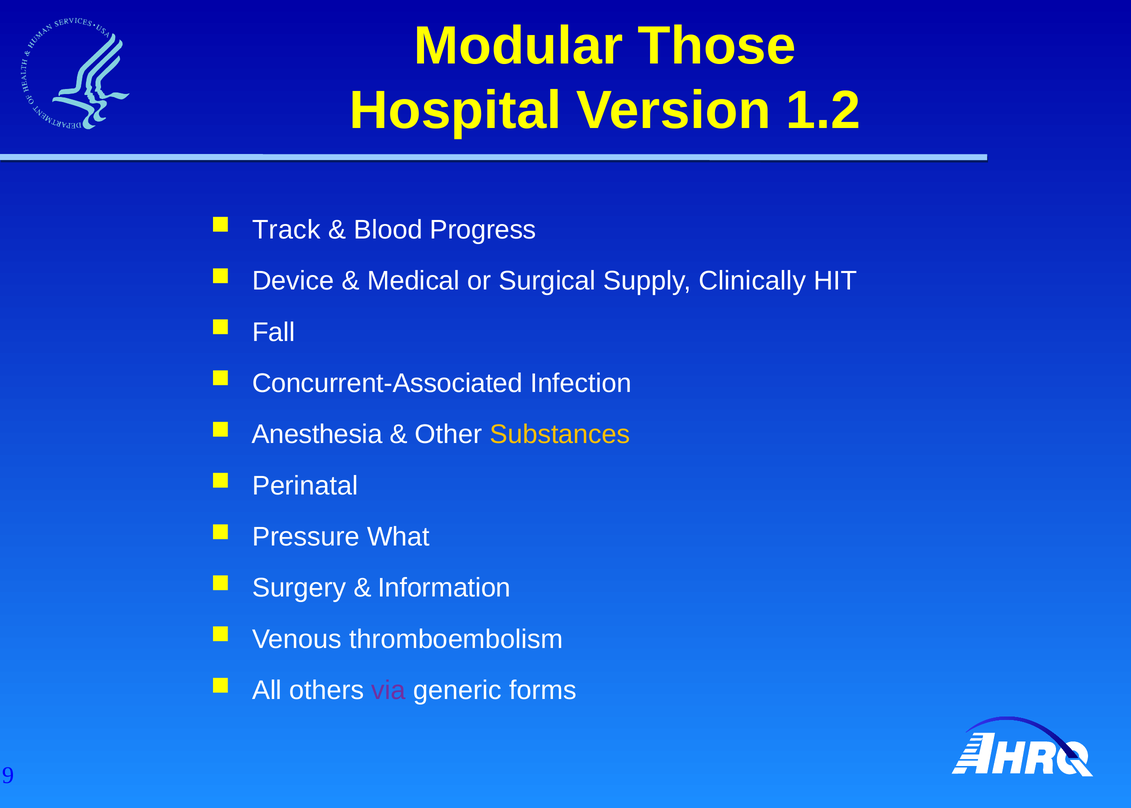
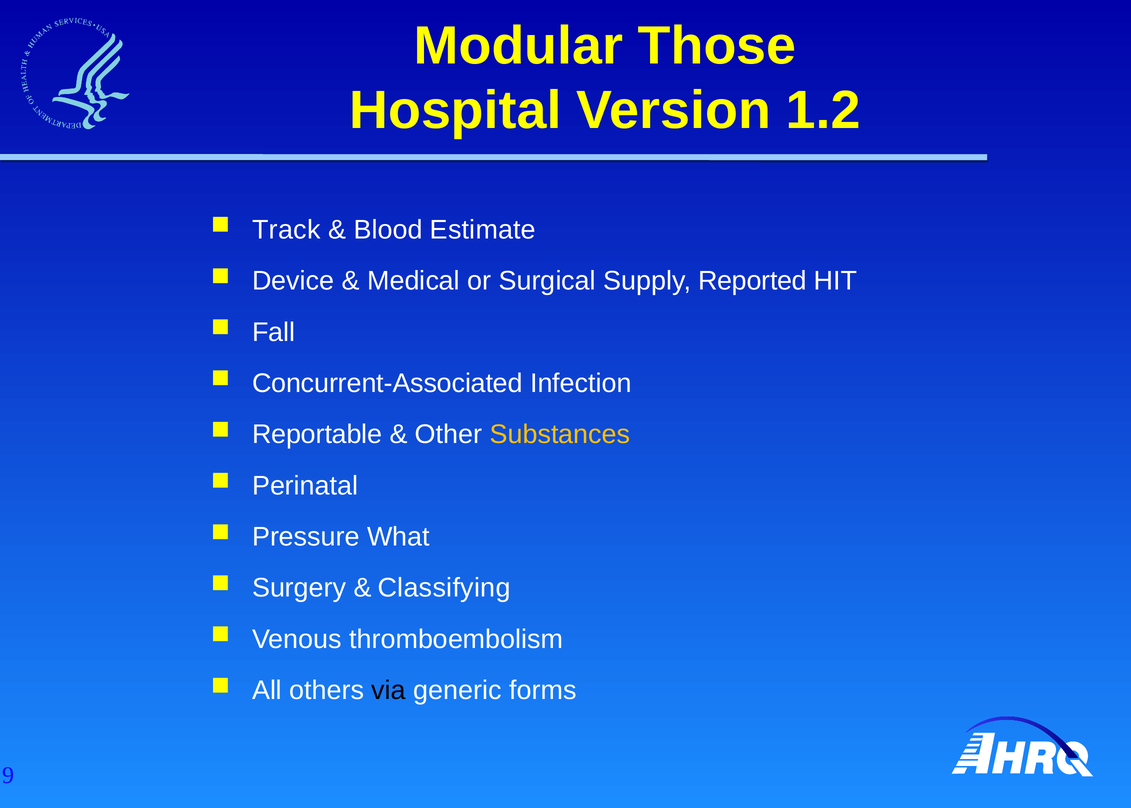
Progress: Progress -> Estimate
Clinically: Clinically -> Reported
Anesthesia: Anesthesia -> Reportable
Information: Information -> Classifying
via colour: purple -> black
